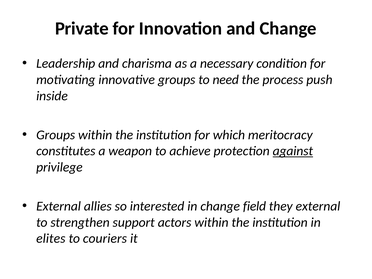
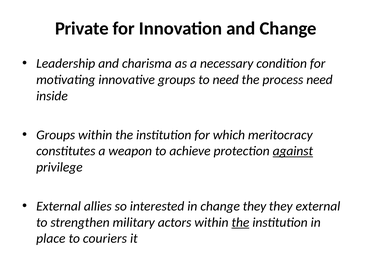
process push: push -> need
change field: field -> they
support: support -> military
the at (240, 222) underline: none -> present
elites: elites -> place
